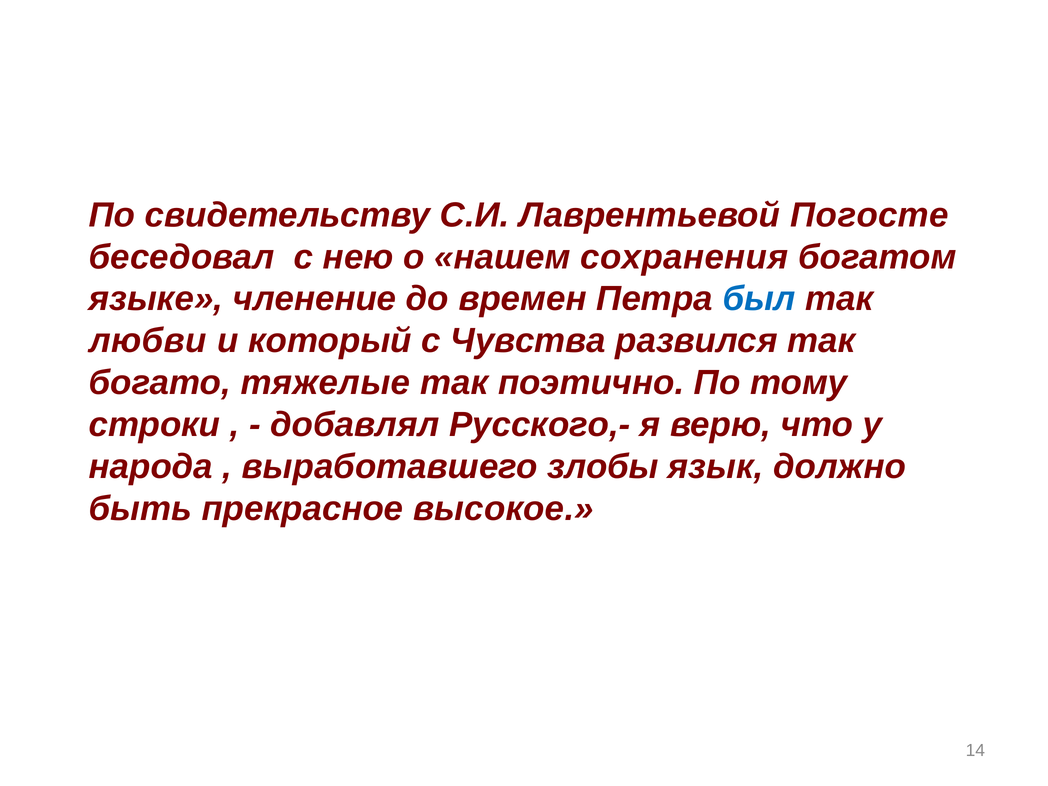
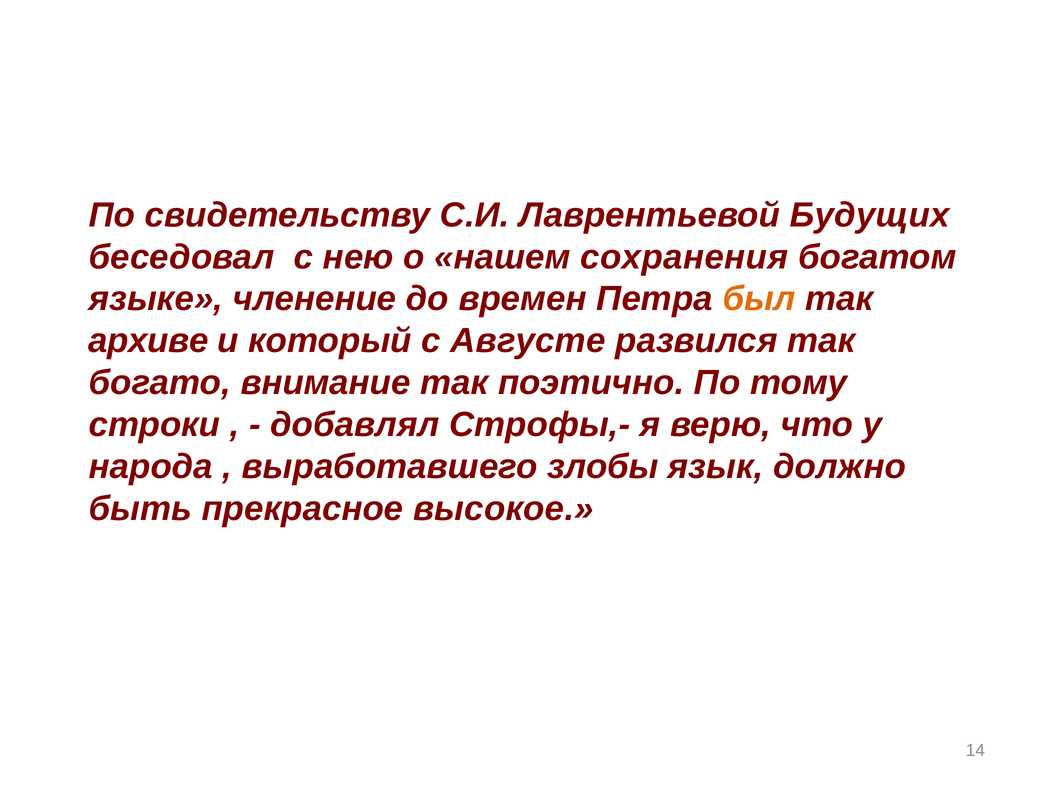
Погосте: Погосте -> Будущих
был colour: blue -> orange
любви: любви -> архиве
Чувства: Чувства -> Августе
тяжелые: тяжелые -> внимание
Русского,-: Русского,- -> Строфы,-
